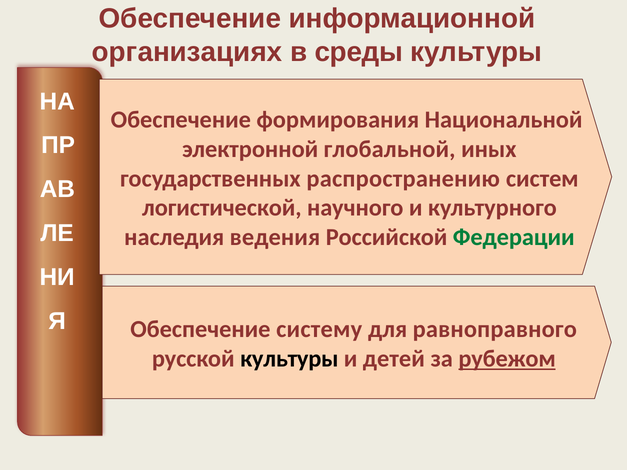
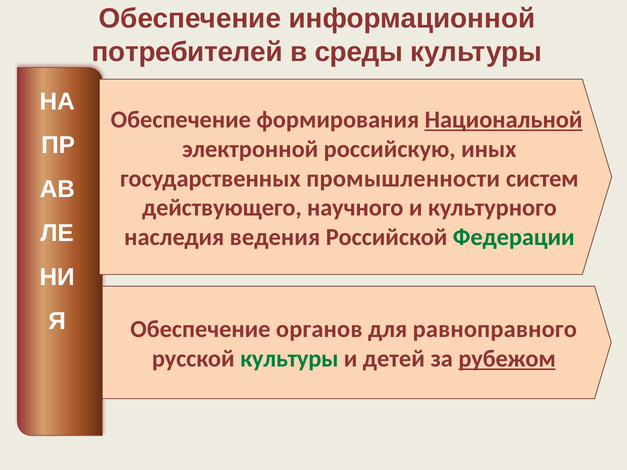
организациях: организациях -> потребителей
Национальной underline: none -> present
глобальной: глобальной -> российскую
распространению: распространению -> промышленности
логистической: логистической -> действующего
систему: систему -> органов
культуры at (289, 359) colour: black -> green
